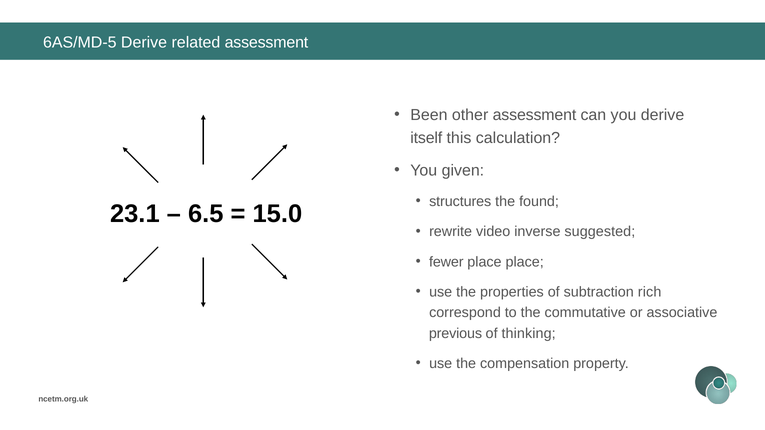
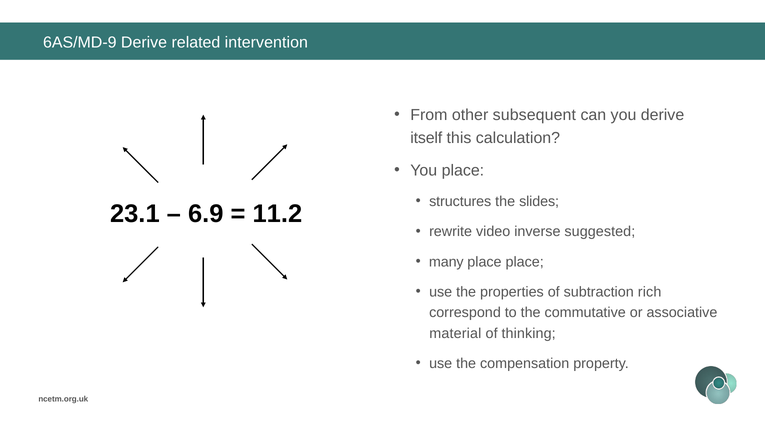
6AS/MD-5: 6AS/MD-5 -> 6AS/MD-9
related assessment: assessment -> intervention
Been: Been -> From
other assessment: assessment -> subsequent
You given: given -> place
found: found -> slides
6.5: 6.5 -> 6.9
15.0: 15.0 -> 11.2
fewer: fewer -> many
previous: previous -> material
